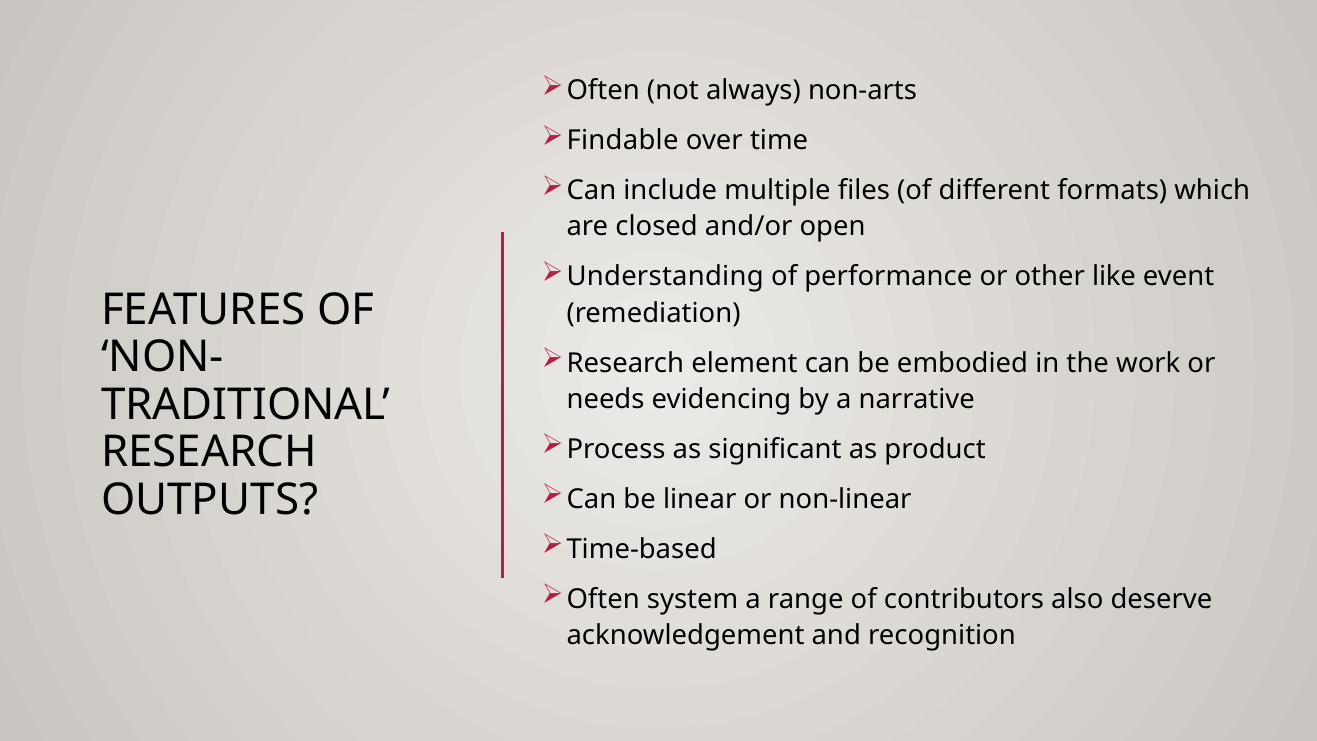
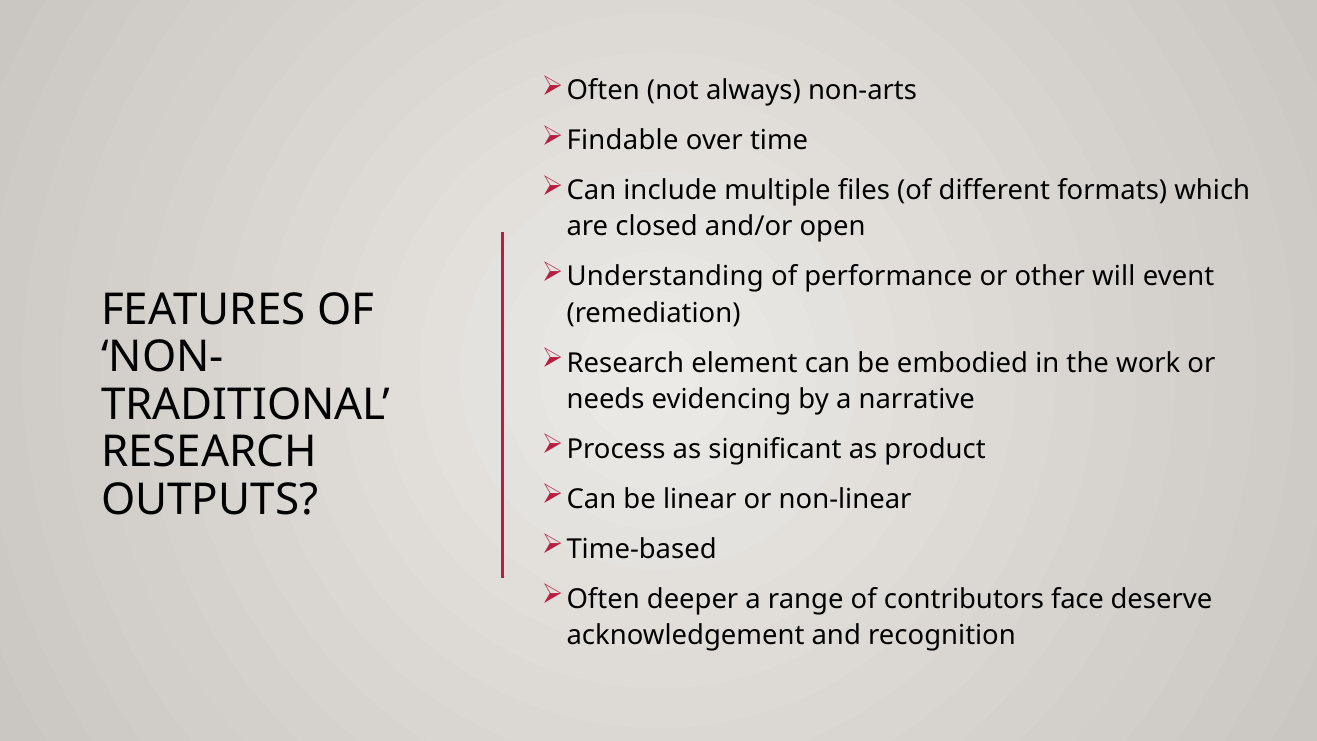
like: like -> will
system: system -> deeper
also: also -> face
